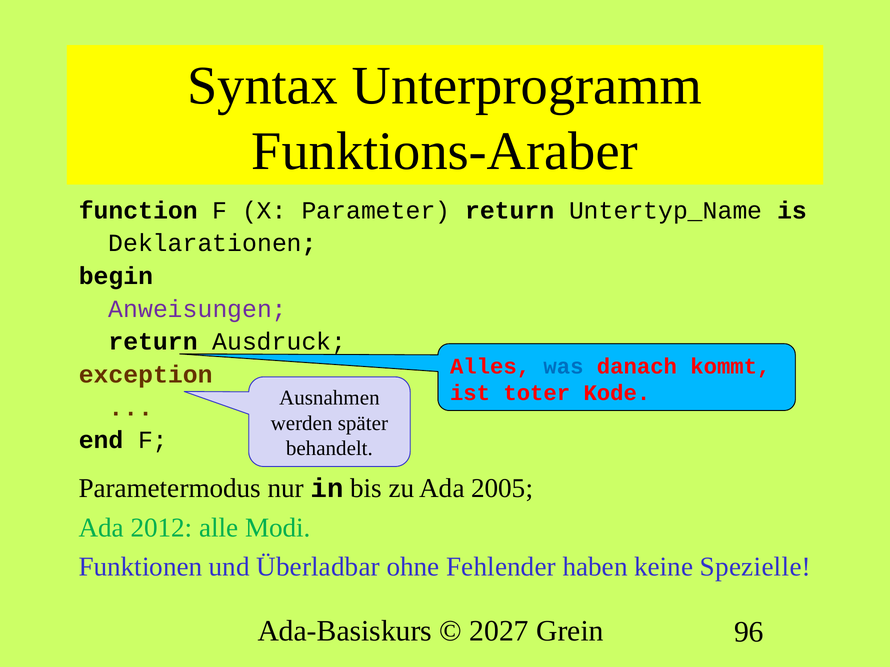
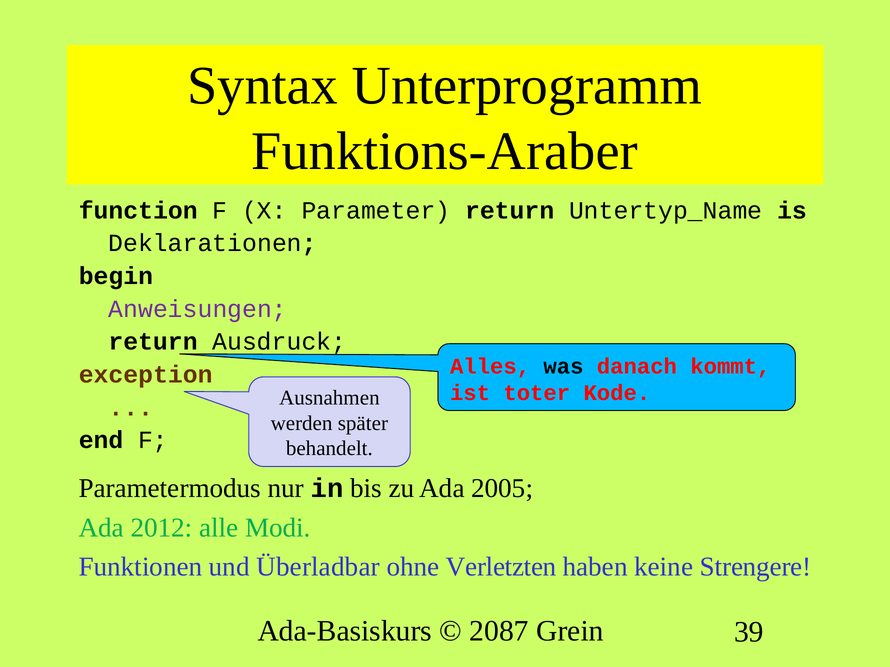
was colour: blue -> black
Fehlender: Fehlender -> Verletzten
Spezielle: Spezielle -> Strengere
2027: 2027 -> 2087
96: 96 -> 39
